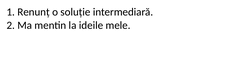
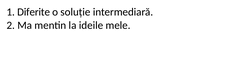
Renunț: Renunț -> Diferite
